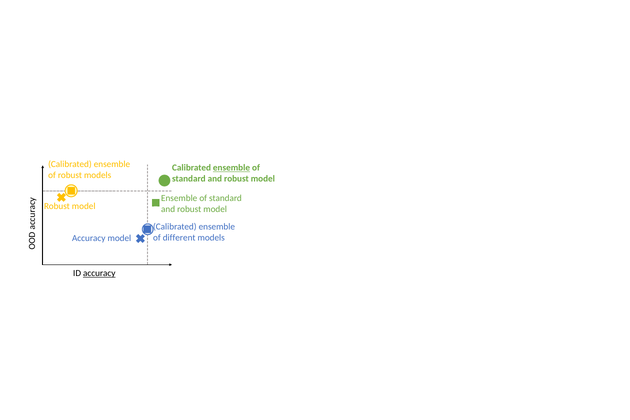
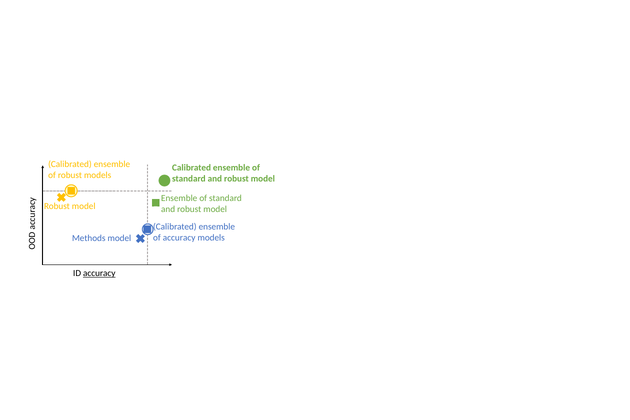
ensemble at (232, 168) underline: present -> none
of different: different -> accuracy
Accuracy at (89, 238): Accuracy -> Methods
